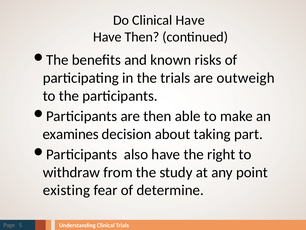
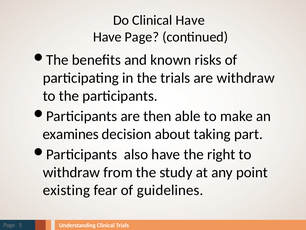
Have Then: Then -> Page
are outweigh: outweigh -> withdraw
determine: determine -> guidelines
